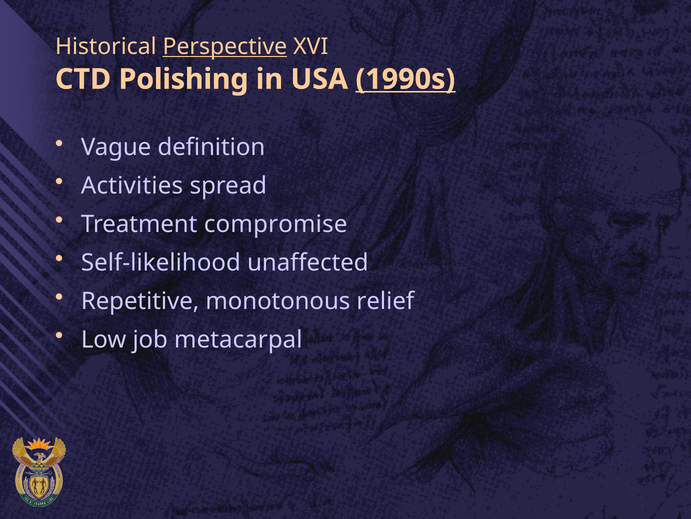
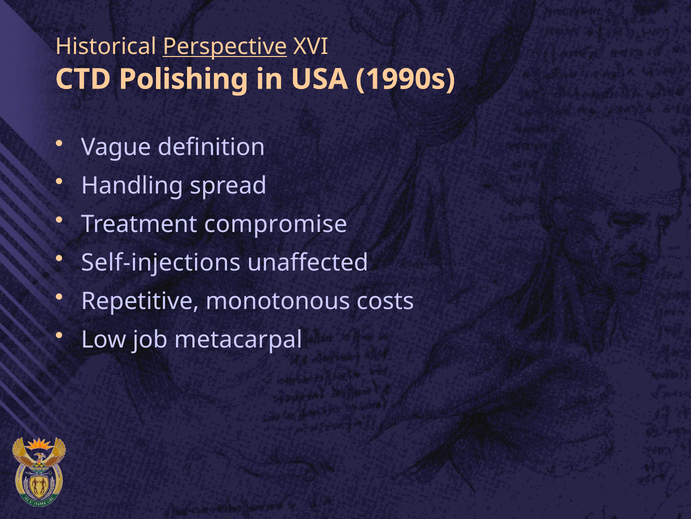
1990s underline: present -> none
Activities: Activities -> Handling
Self-likelihood: Self-likelihood -> Self-injections
relief: relief -> costs
